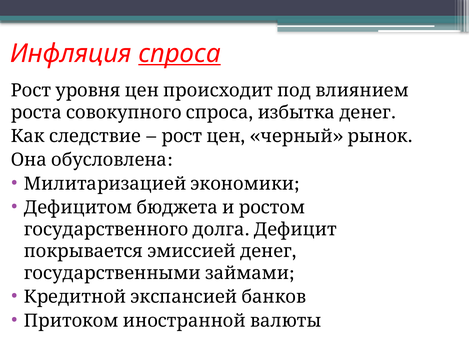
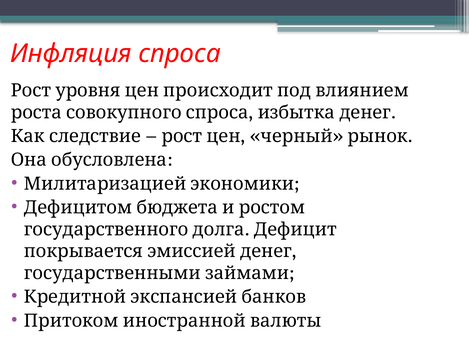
спроса underline: present -> none
